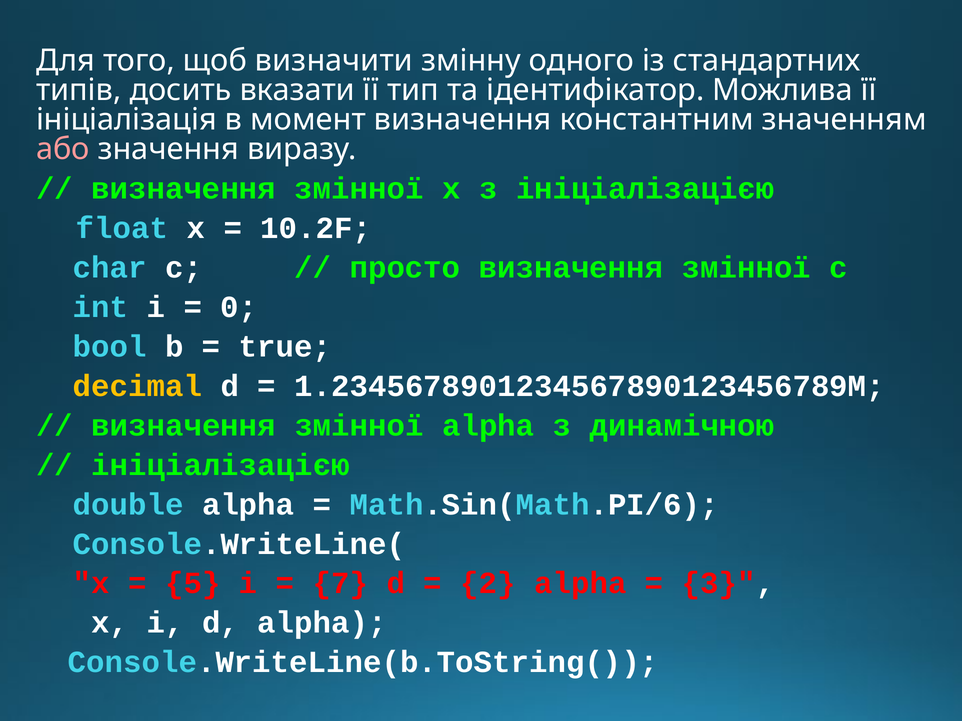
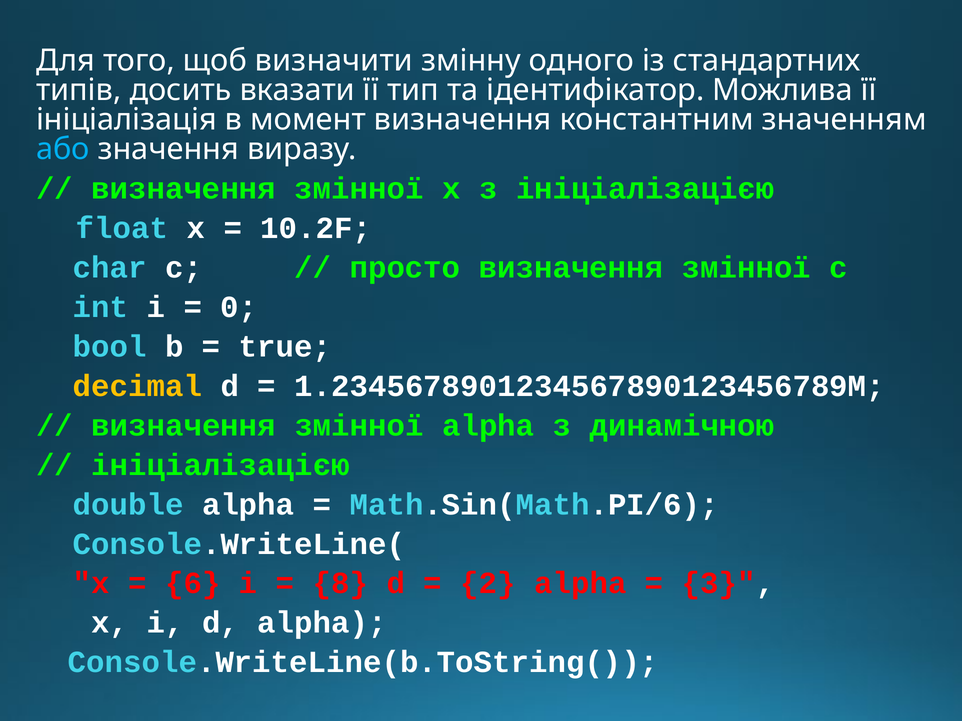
або colour: pink -> light blue
5: 5 -> 6
7: 7 -> 8
